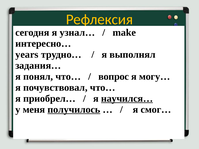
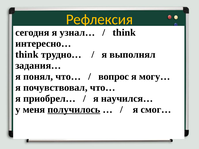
make at (124, 33): make -> think
years at (27, 55): years -> think
научился… underline: present -> none
